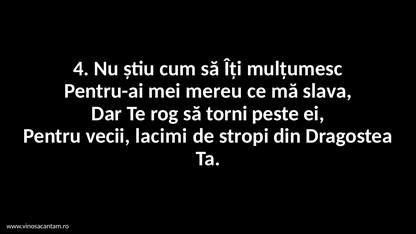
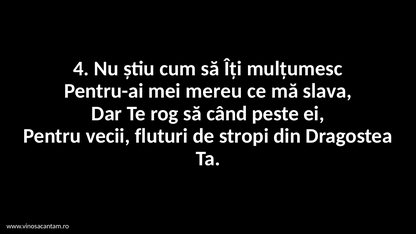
torni: torni -> când
lacimi: lacimi -> fluturi
